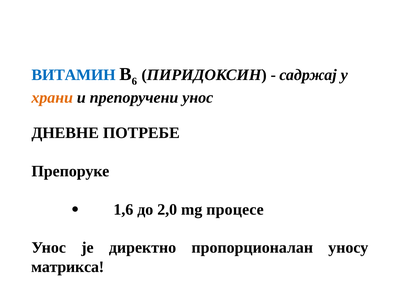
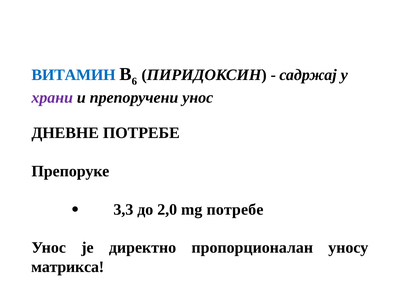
храни colour: orange -> purple
1,6: 1,6 -> 3,3
mg процесе: процесе -> потребе
